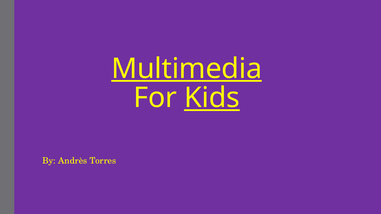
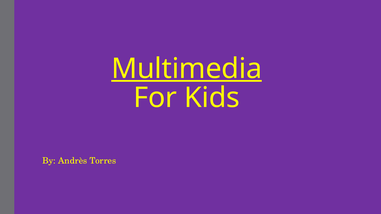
Kids underline: present -> none
